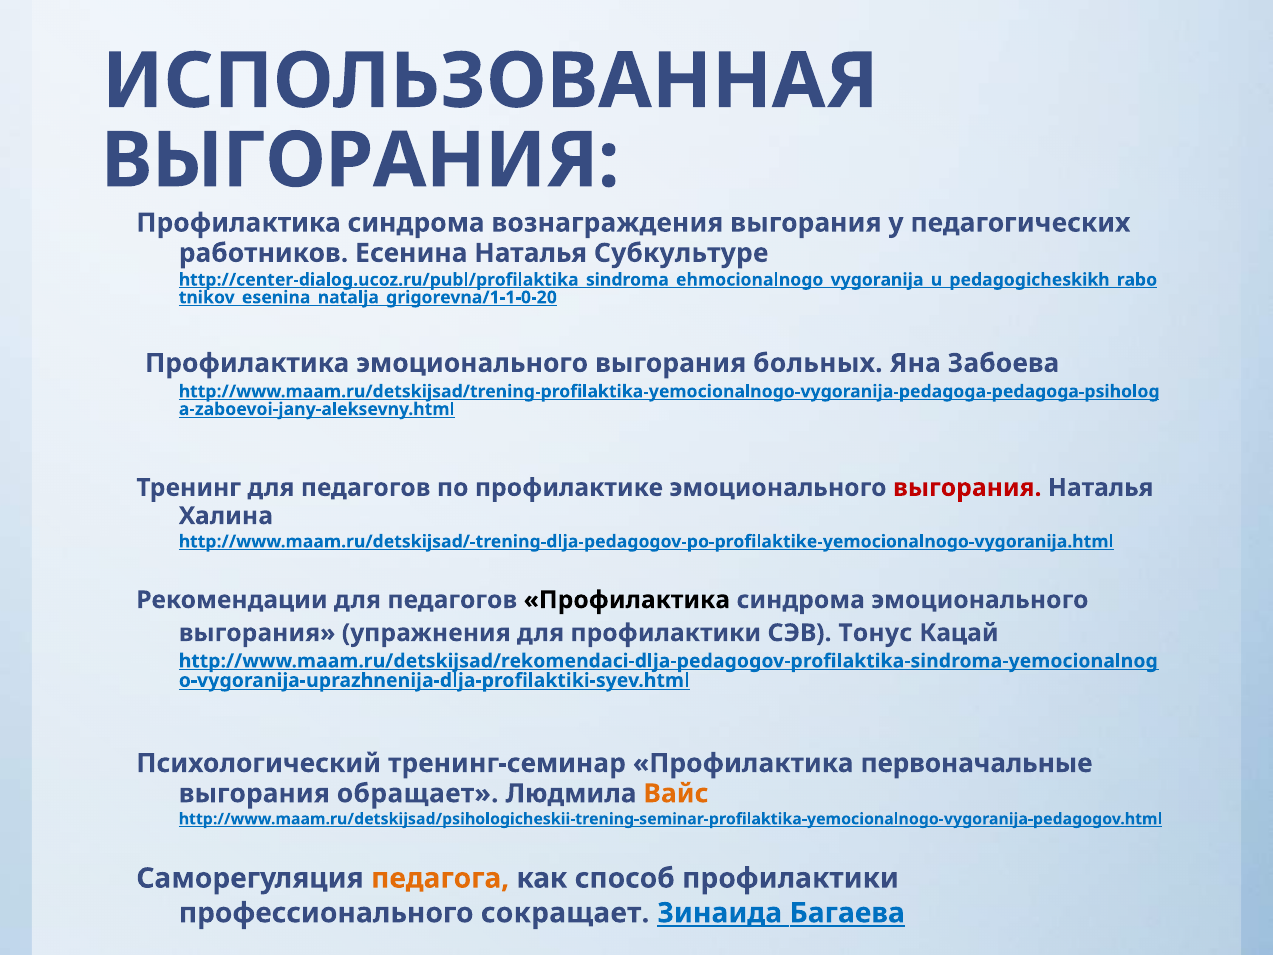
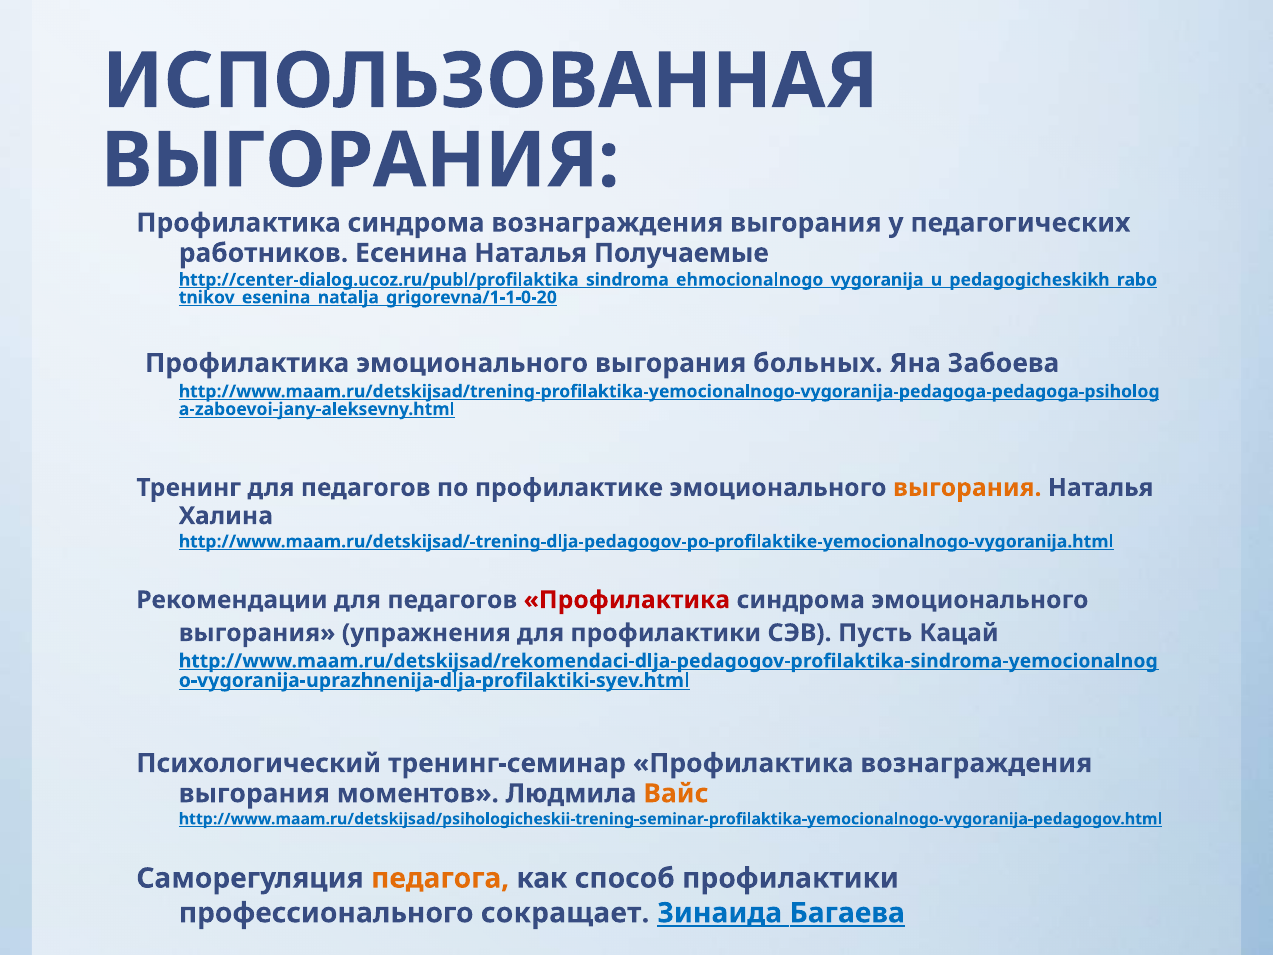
Субкультуре: Субкультуре -> Получаемые
выгорания at (967, 488) colour: red -> orange
Профилактика at (627, 600) colour: black -> red
Тонус: Тонус -> Пусть
Профилактика первоначальные: первоначальные -> вознаграждения
обращает: обращает -> моментов
